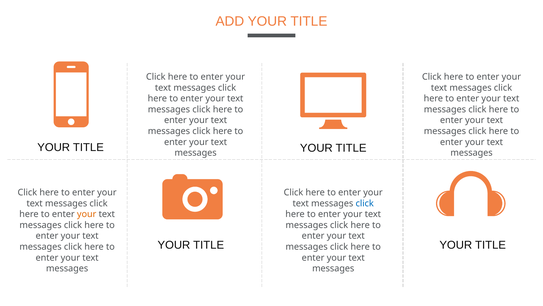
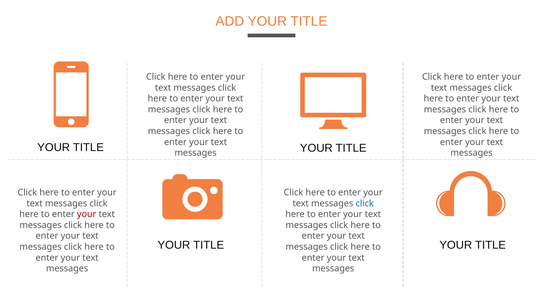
your at (87, 214) colour: orange -> red
